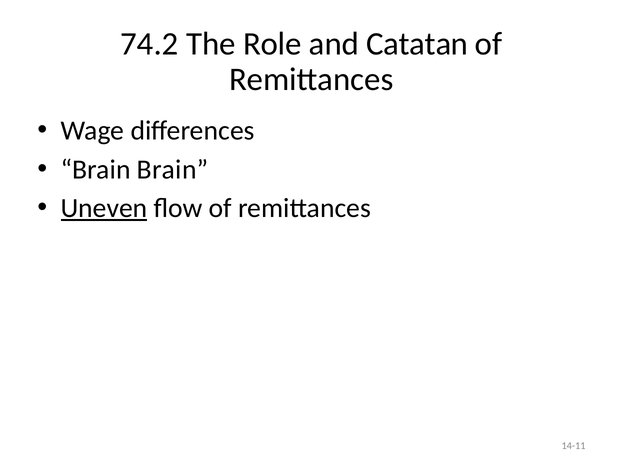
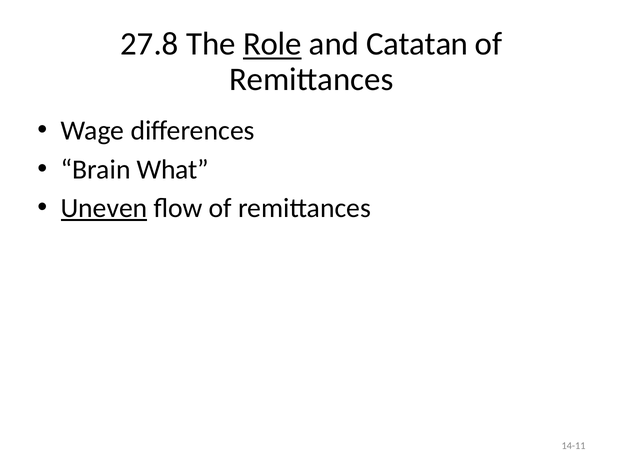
74.2: 74.2 -> 27.8
Role underline: none -> present
Brain Brain: Brain -> What
